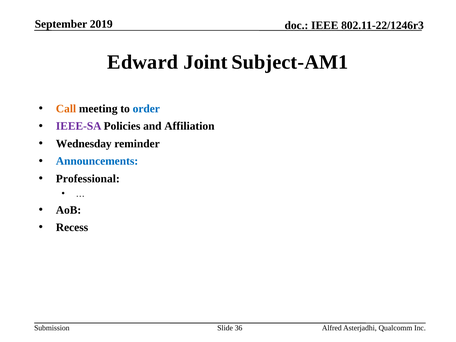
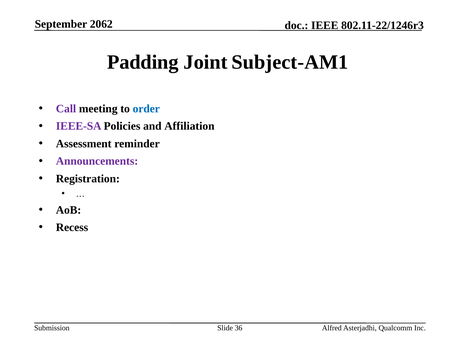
2019: 2019 -> 2062
Edward: Edward -> Padding
Call colour: orange -> purple
Wednesday: Wednesday -> Assessment
Announcements colour: blue -> purple
Professional: Professional -> Registration
